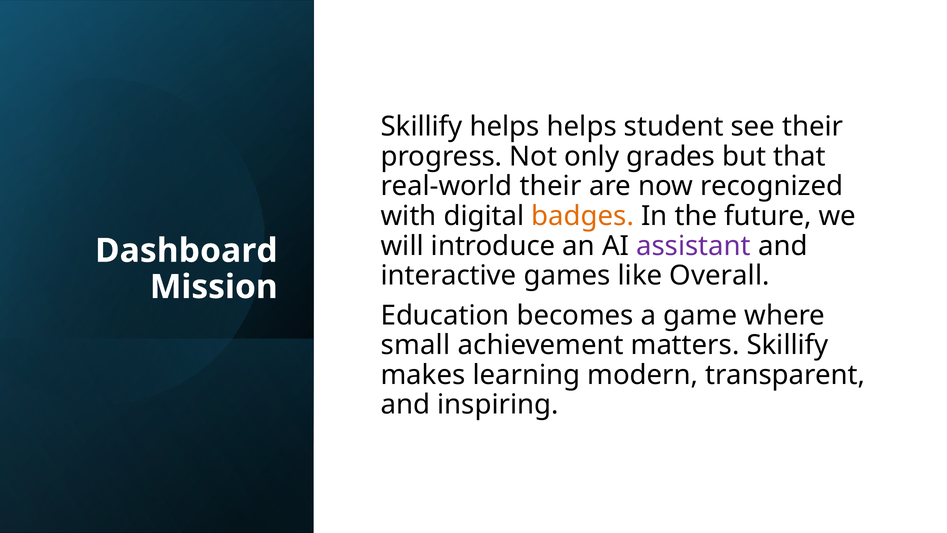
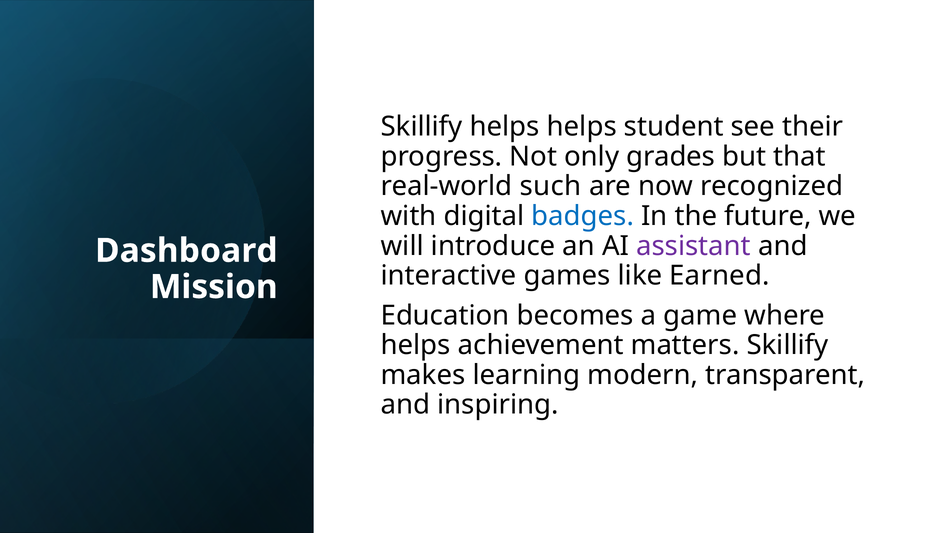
real-world their: their -> such
badges colour: orange -> blue
Overall: Overall -> Earned
small at (416, 345): small -> helps
